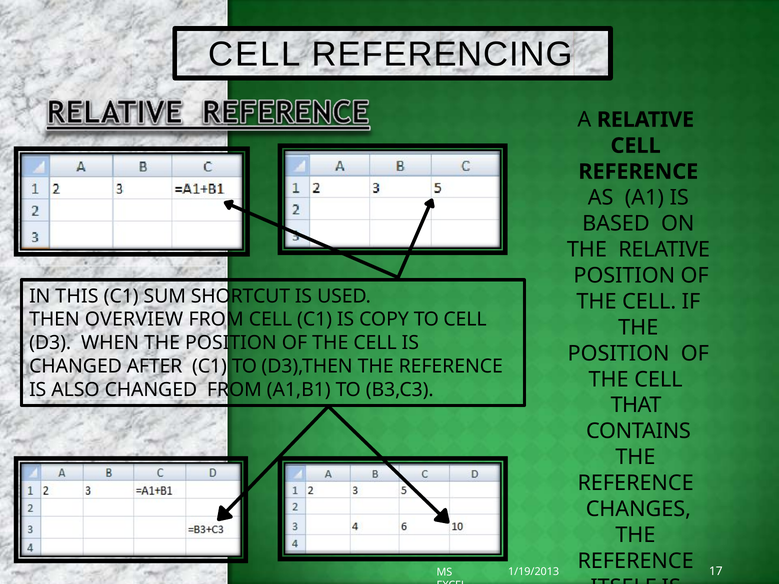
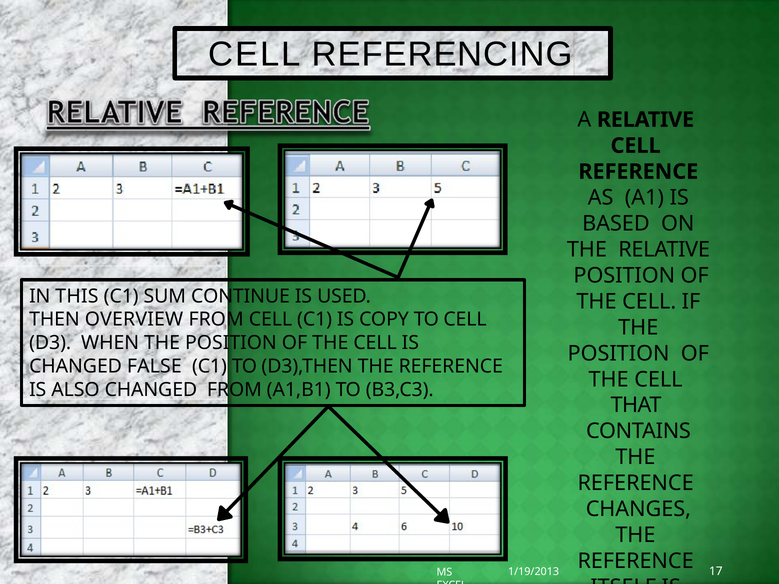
SHORTCUT: SHORTCUT -> CONTINUE
AFTER: AFTER -> FALSE
